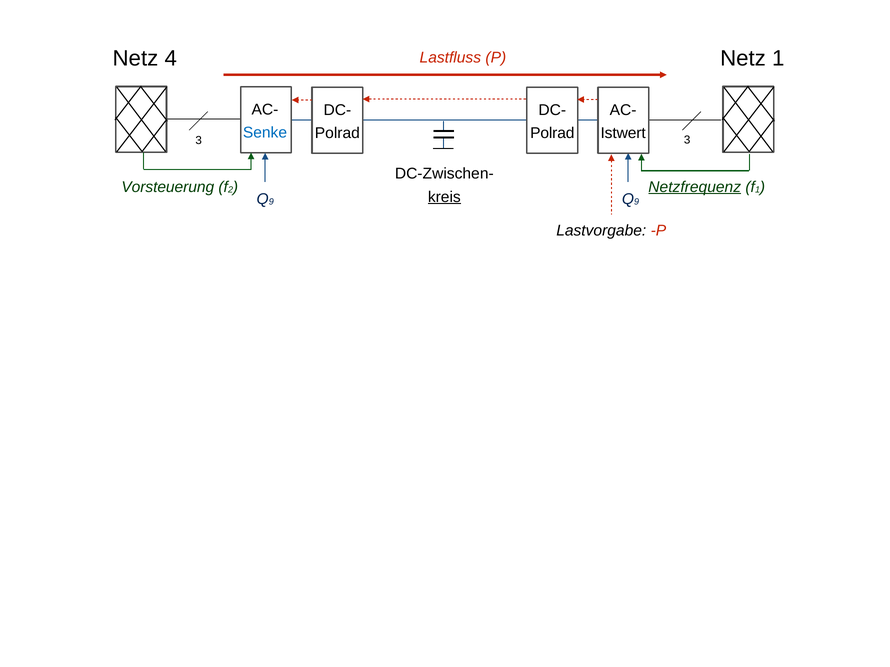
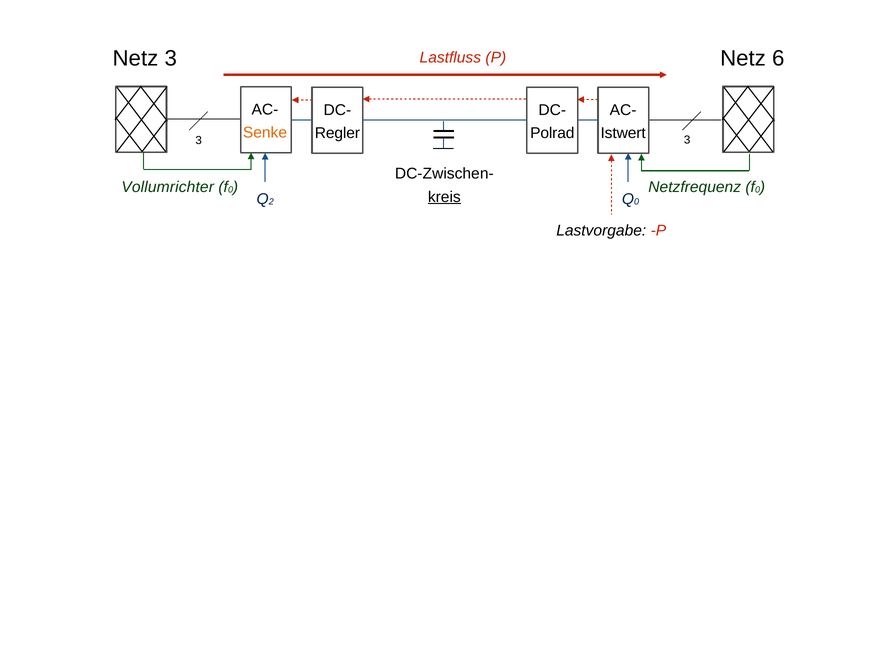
Netz 4: 4 -> 3
Netz 1: 1 -> 6
Senke colour: blue -> orange
Polrad at (337, 133): Polrad -> Regler
Vorsteuerung: Vorsteuerung -> Vollumrichter
2 at (231, 190): 2 -> 0
Netzfrequenz underline: present -> none
1 at (758, 190): 1 -> 0
9 at (271, 202): 9 -> 2
9 at (637, 202): 9 -> 0
